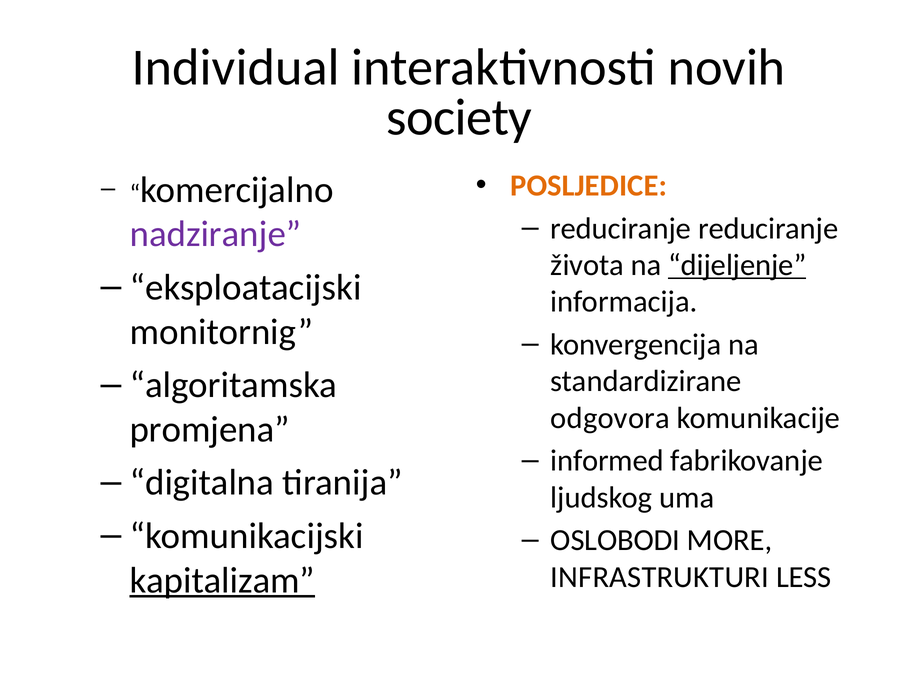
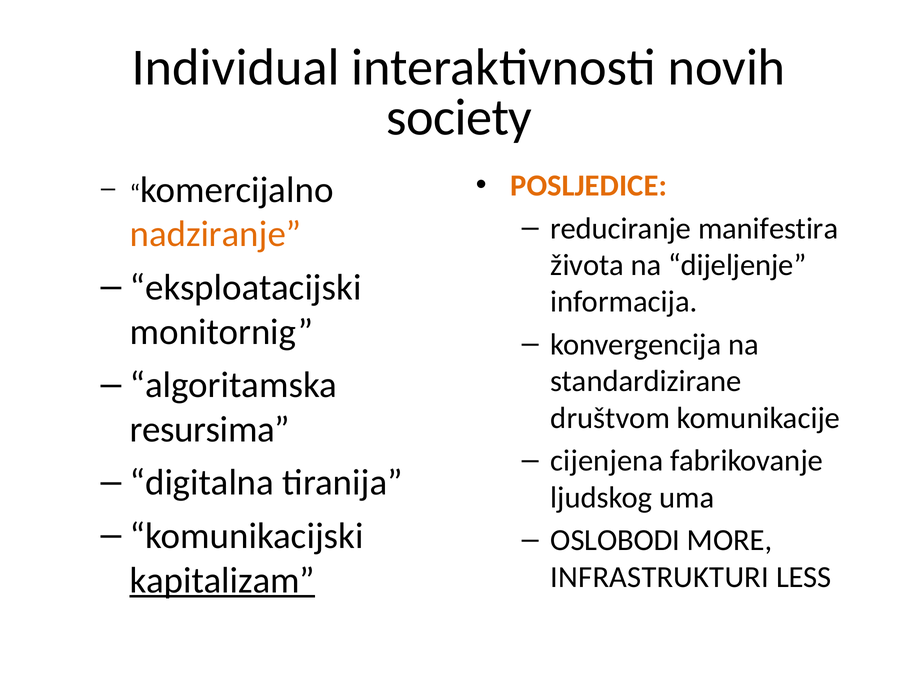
reduciranje reduciranje: reduciranje -> manifestira
nadziranje colour: purple -> orange
dijeljenje underline: present -> none
odgovora: odgovora -> društvom
promjena: promjena -> resursima
informed: informed -> cijenjena
